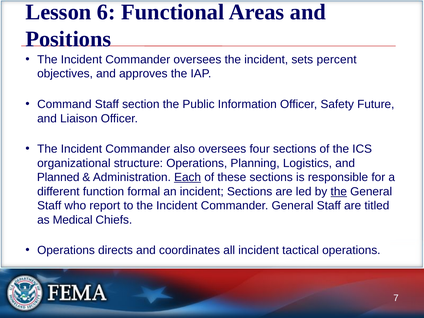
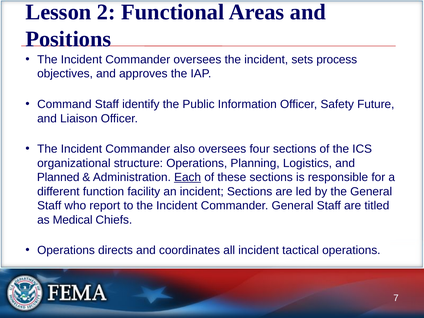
6: 6 -> 2
percent: percent -> process
section: section -> identify
formal: formal -> facility
the at (339, 192) underline: present -> none
